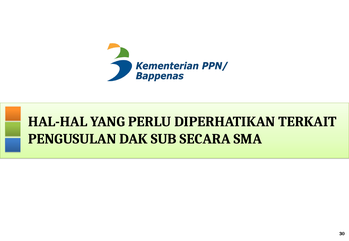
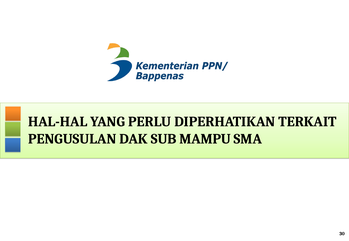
SECARA: SECARA -> MAMPU
